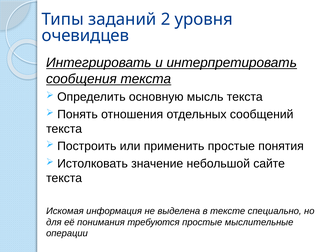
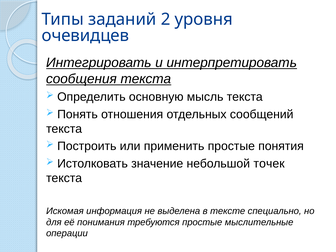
сайте: сайте -> точек
